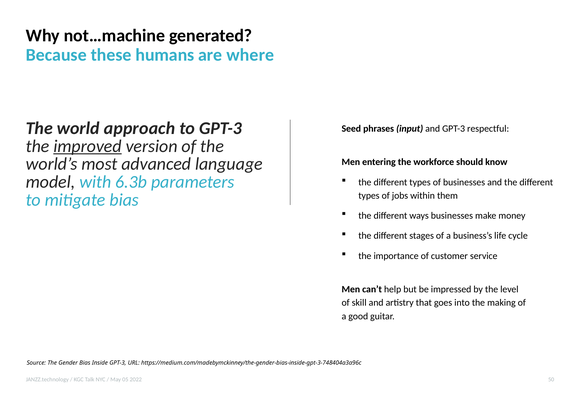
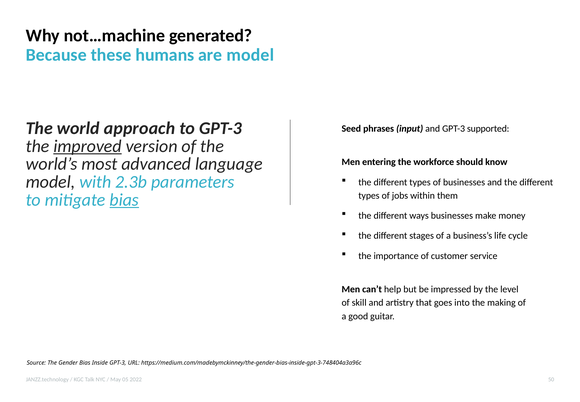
are where: where -> model
respectful: respectful -> supported
6.3b: 6.3b -> 2.3b
bias at (124, 200) underline: none -> present
